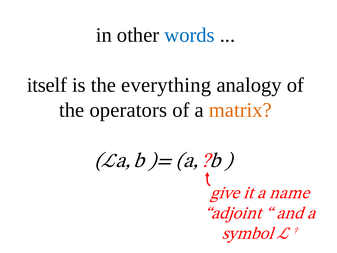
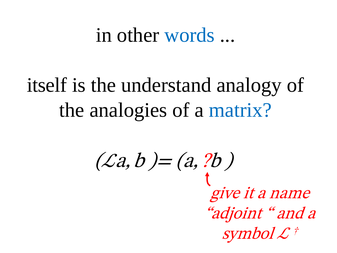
everything: everything -> understand
operators: operators -> analogies
matrix colour: orange -> blue
